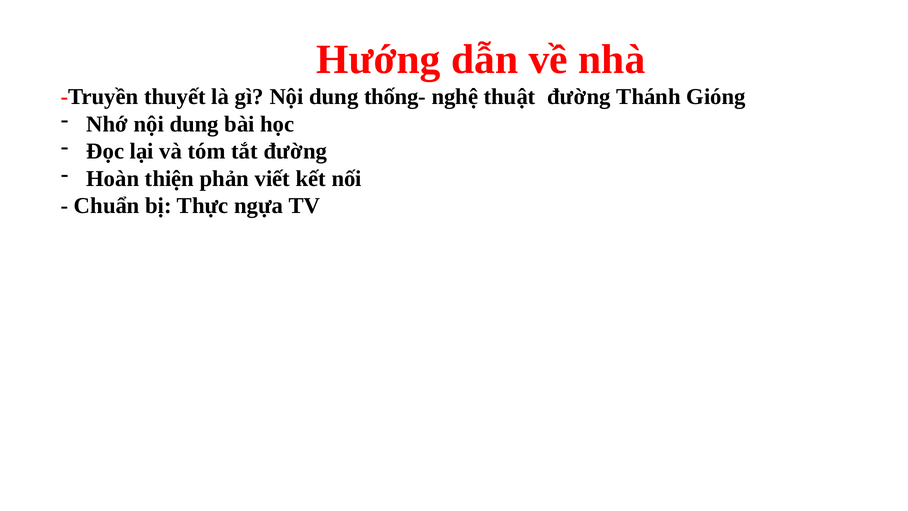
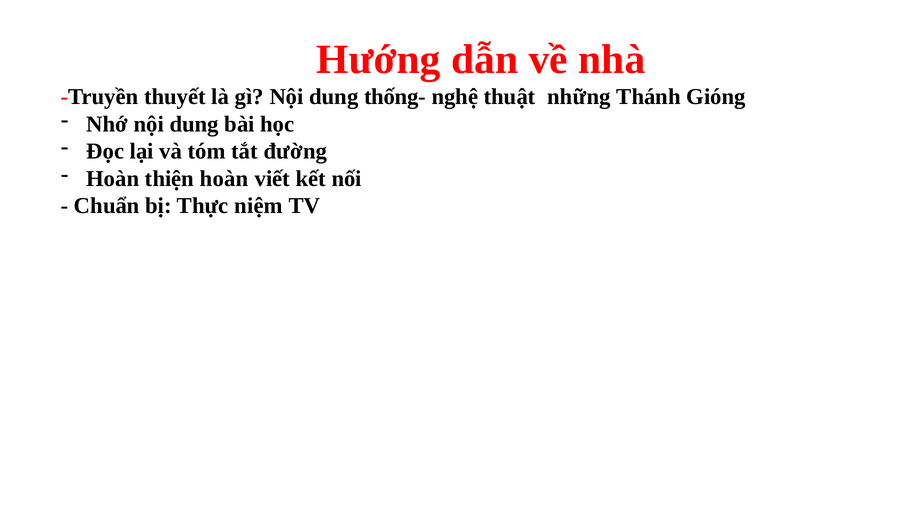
thuật đường: đường -> những
thiện phản: phản -> hoàn
ngựa: ngựa -> niệm
